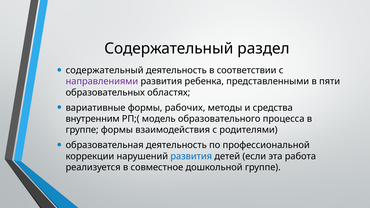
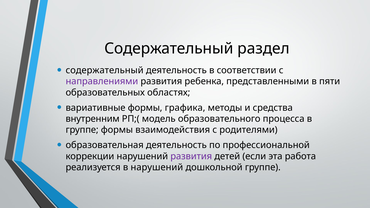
рабочих: рабочих -> графика
развития at (191, 156) colour: blue -> purple
в совместное: совместное -> нарушений
